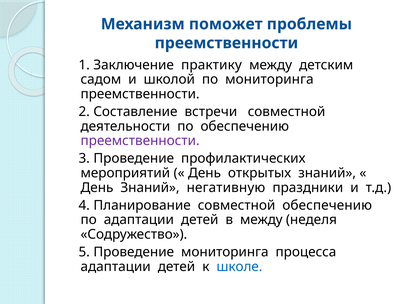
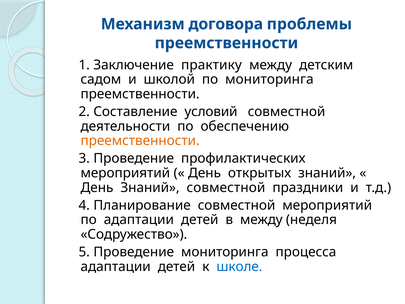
поможет: поможет -> договора
встречи: встречи -> условий
преемственности at (140, 141) colour: purple -> orange
Знаний негативную: негативную -> совместной
совместной обеспечению: обеспечению -> мероприятий
